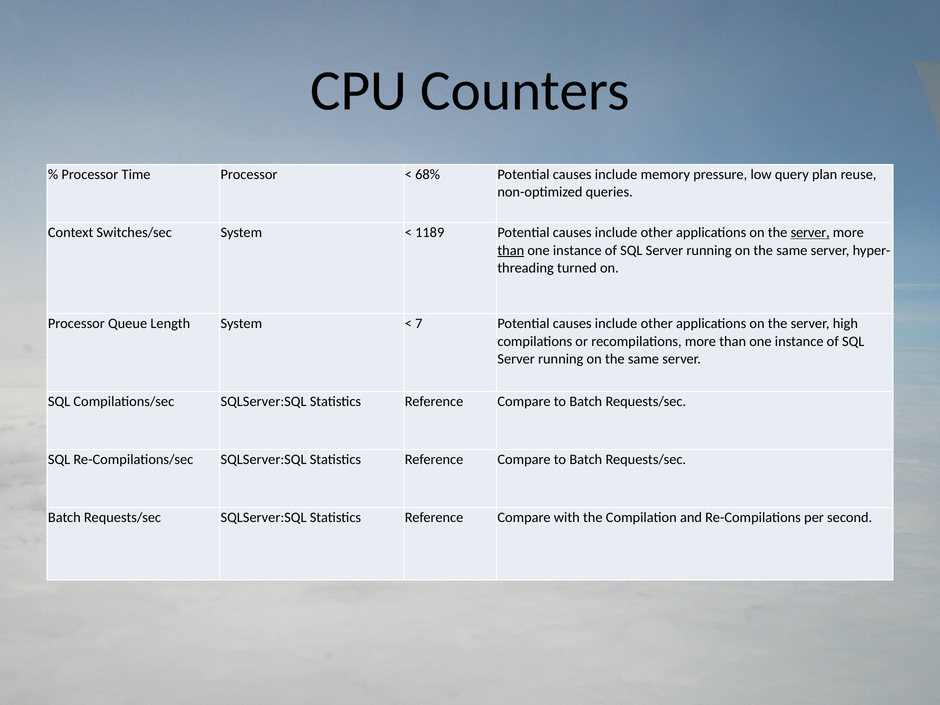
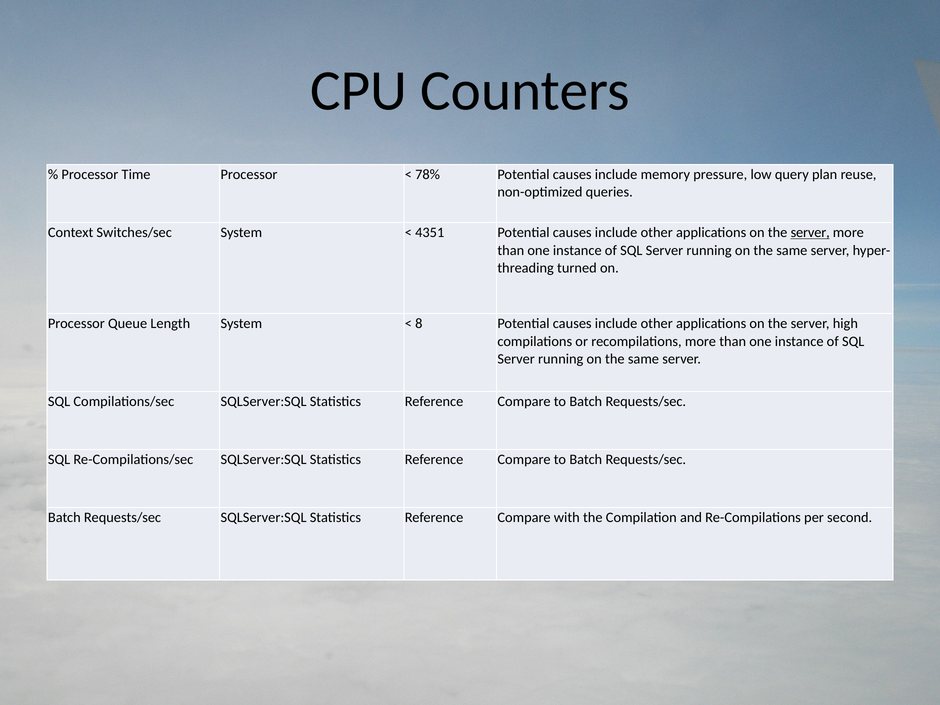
68%: 68% -> 78%
1189: 1189 -> 4351
than at (511, 250) underline: present -> none
7: 7 -> 8
